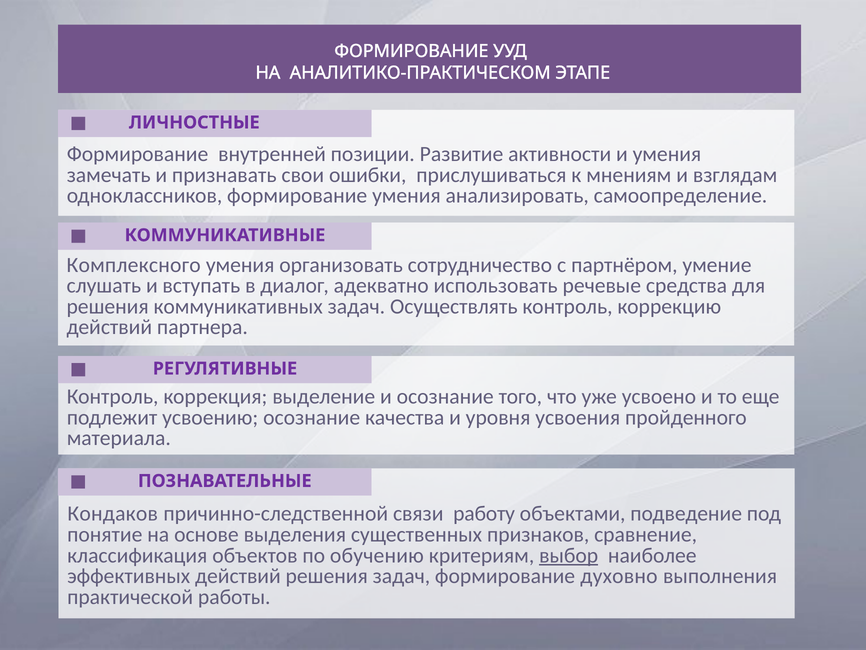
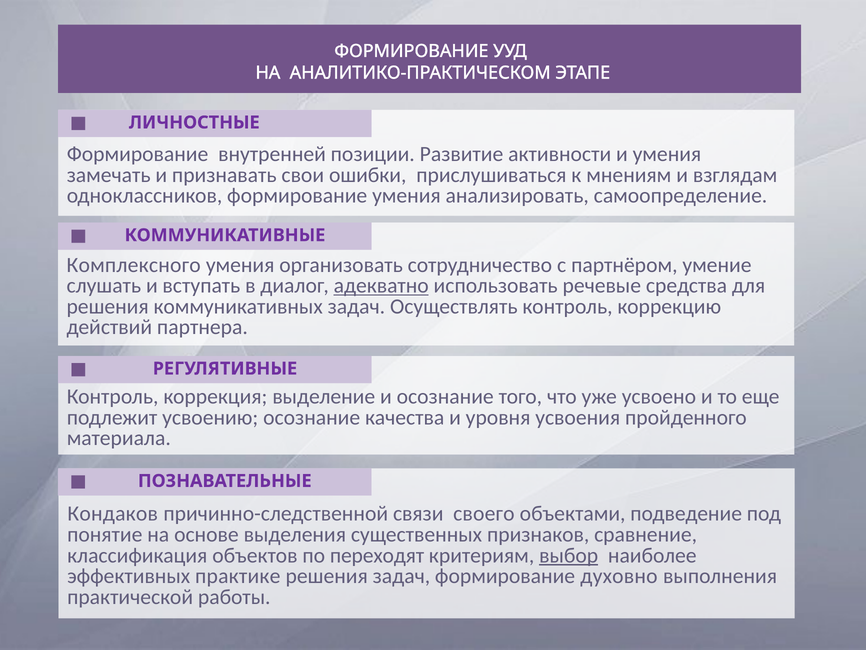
адекватно underline: none -> present
работу: работу -> своего
обучению: обучению -> переходят
эффективных действий: действий -> практике
